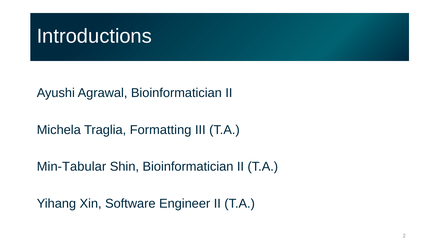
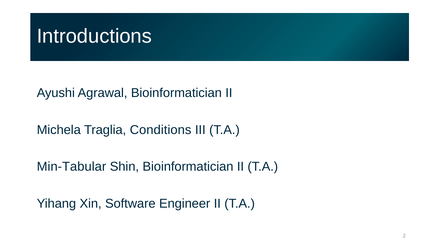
Formatting: Formatting -> Conditions
